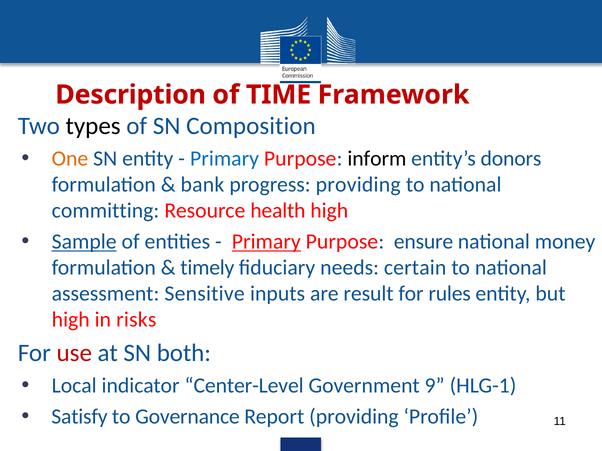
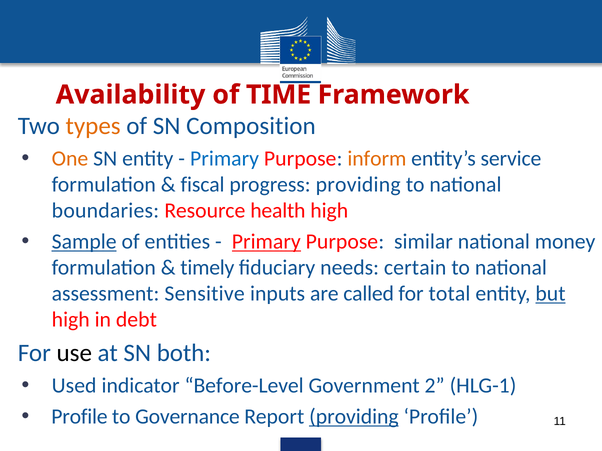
Description: Description -> Availability
types colour: black -> orange
inform colour: black -> orange
donors: donors -> service
bank: bank -> fiscal
committing: committing -> boundaries
ensure: ensure -> similar
result: result -> called
rules: rules -> total
but underline: none -> present
risks: risks -> debt
use colour: red -> black
Local: Local -> Used
Center-Level: Center-Level -> Before-Level
9: 9 -> 2
Satisfy at (79, 417): Satisfy -> Profile
providing at (354, 417) underline: none -> present
